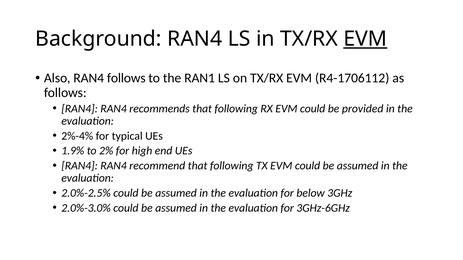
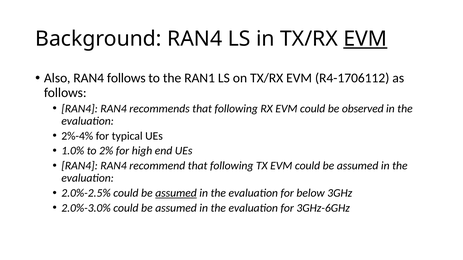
provided: provided -> observed
1.9%: 1.9% -> 1.0%
assumed at (176, 193) underline: none -> present
